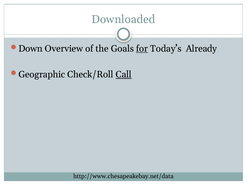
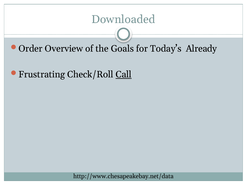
Down: Down -> Order
for underline: present -> none
Geographic: Geographic -> Frustrating
